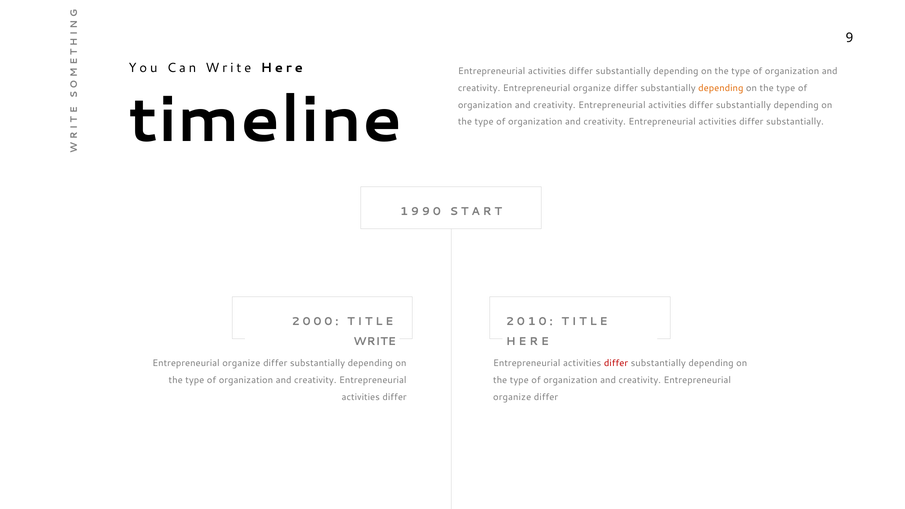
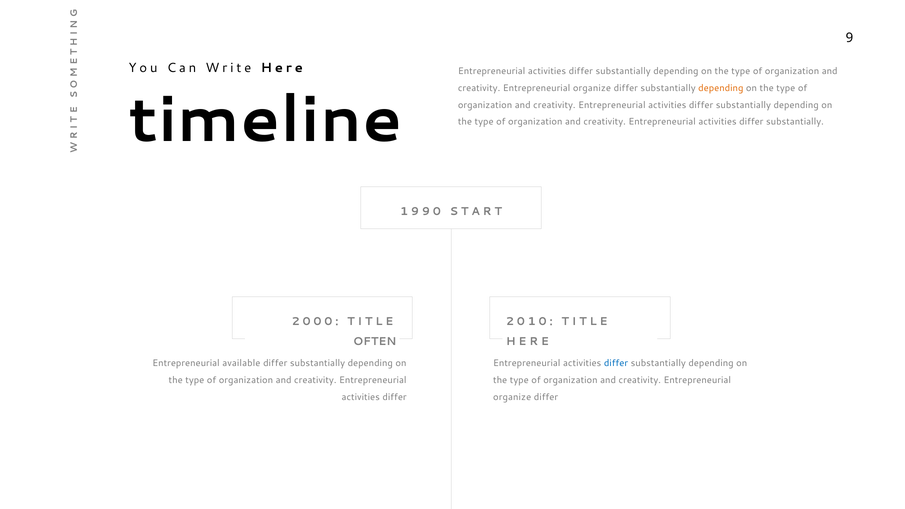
WRITE at (375, 342): WRITE -> OFTEN
organize at (241, 363): organize -> available
differ at (616, 363) colour: red -> blue
